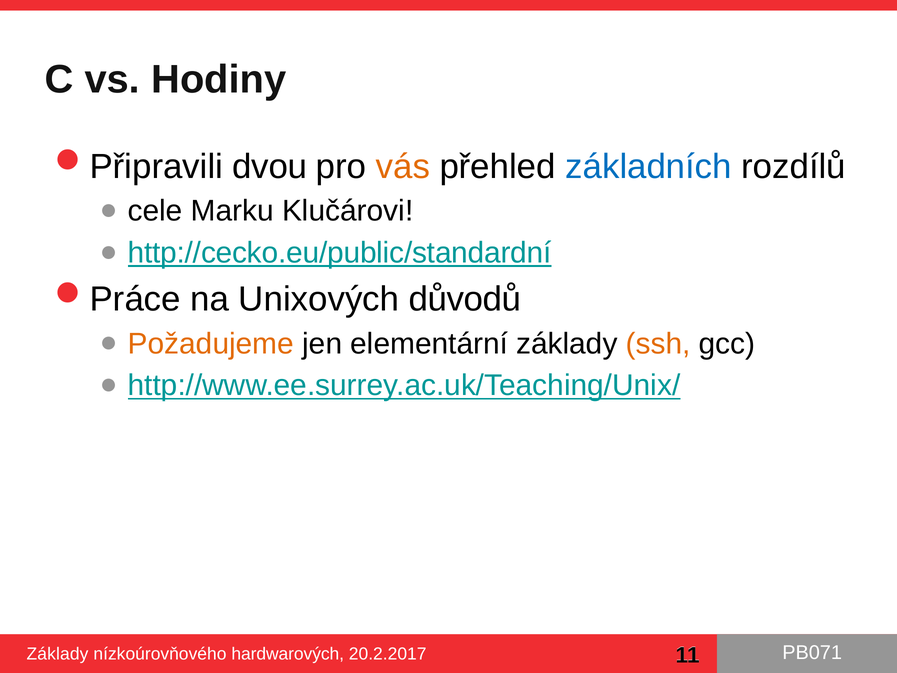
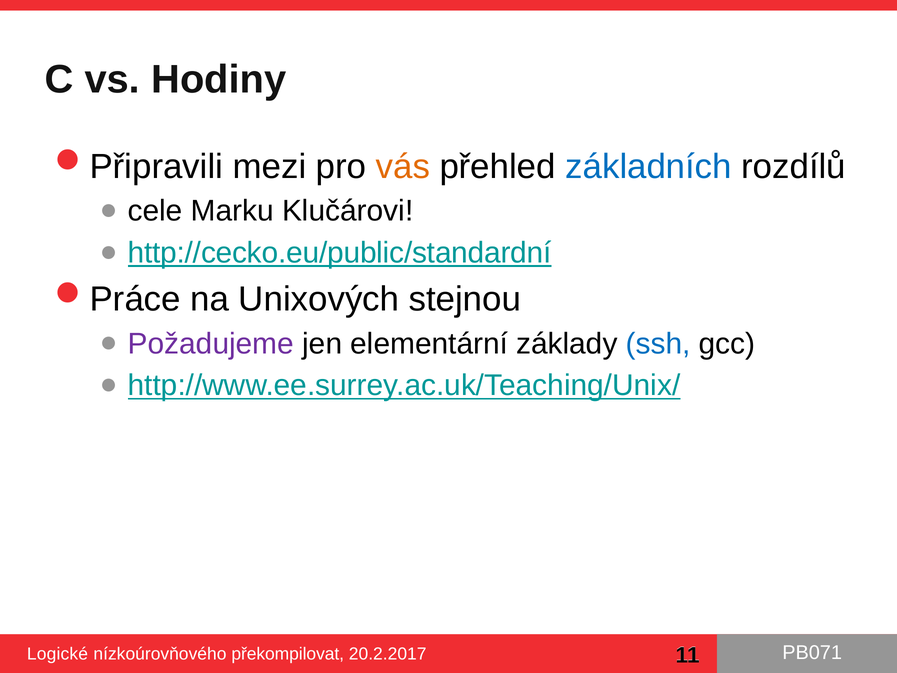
dvou: dvou -> mezi
důvodů: důvodů -> stejnou
Požadujeme colour: orange -> purple
ssh colour: orange -> blue
Základy at (57, 654): Základy -> Logické
hardwarových: hardwarových -> překompilovat
